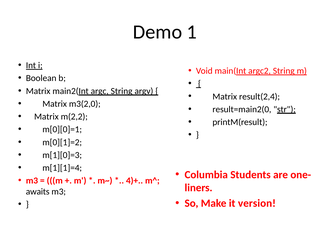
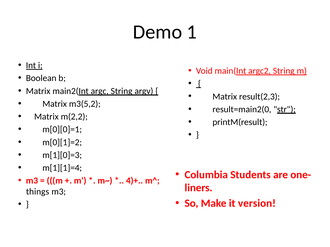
result(2,4: result(2,4 -> result(2,3
m3(2,0: m3(2,0 -> m3(5,2
awaits: awaits -> things
